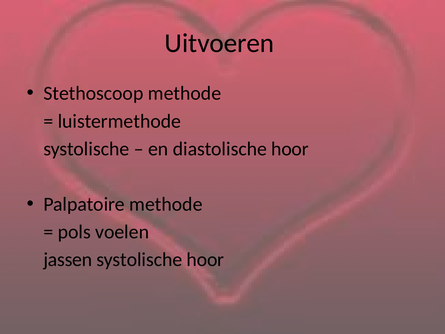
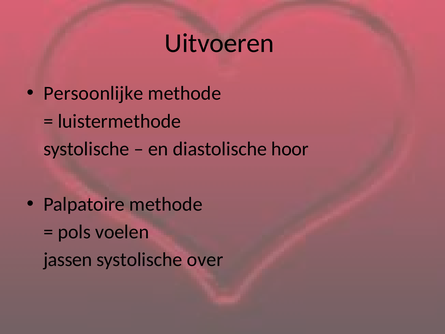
Stethoscoop: Stethoscoop -> Persoonlijke
systolische hoor: hoor -> over
